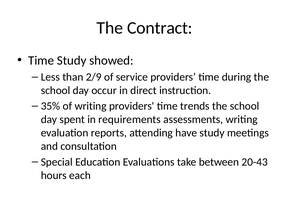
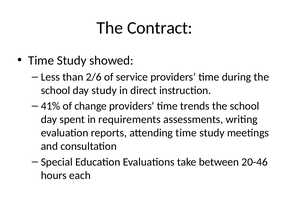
2/9: 2/9 -> 2/6
day occur: occur -> study
35%: 35% -> 41%
of writing: writing -> change
attending have: have -> time
20-43: 20-43 -> 20-46
